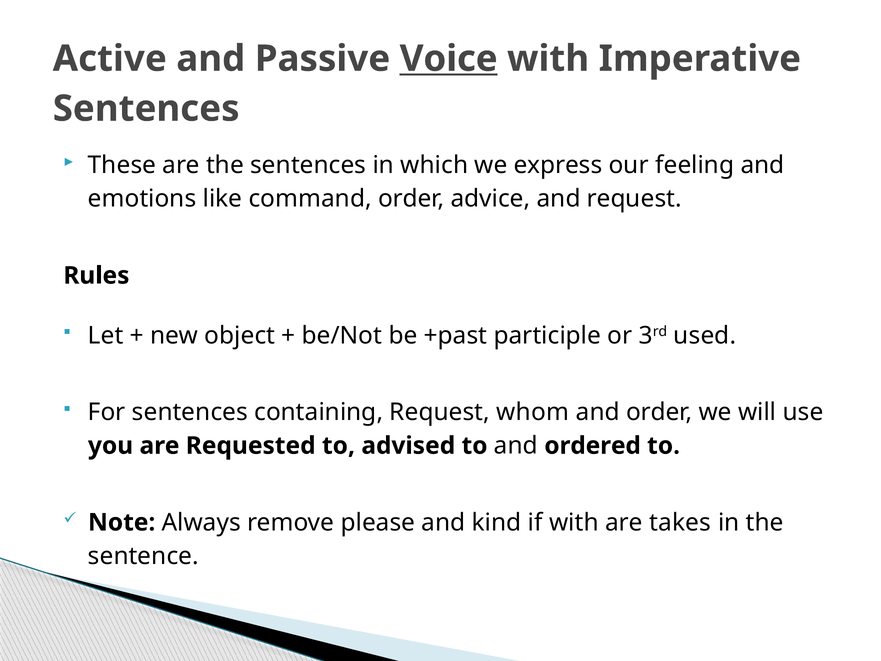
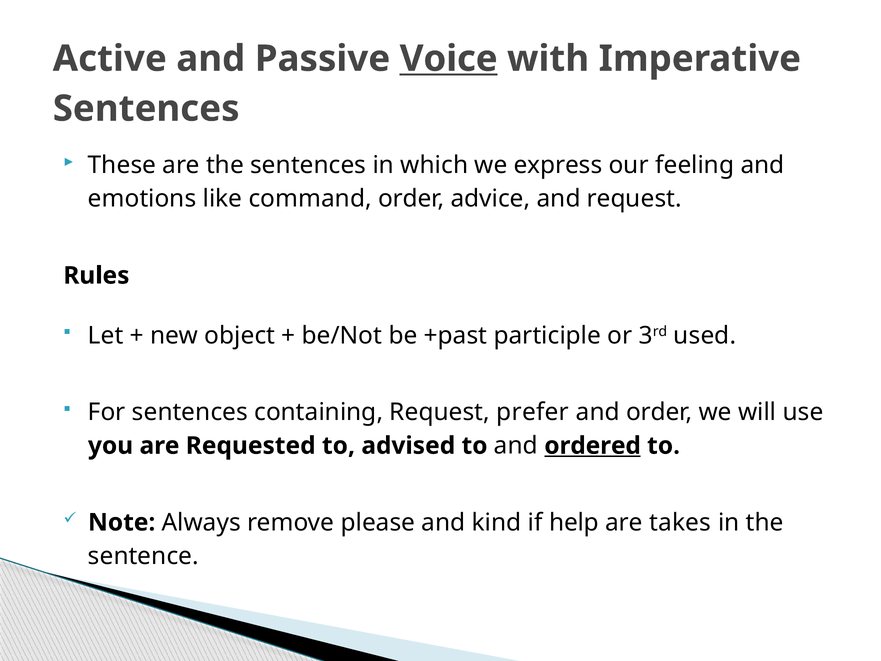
whom: whom -> prefer
ordered underline: none -> present
if with: with -> help
